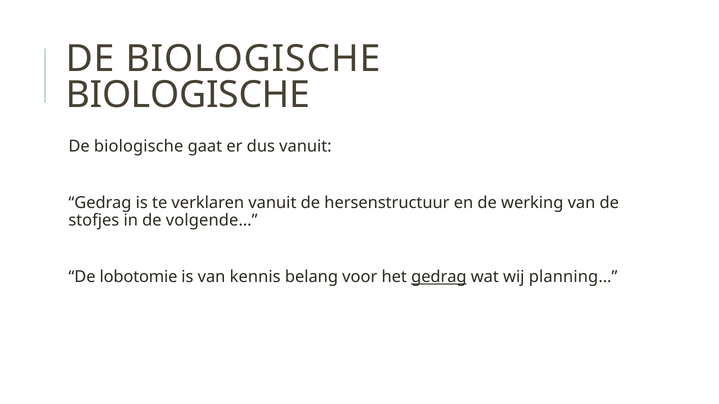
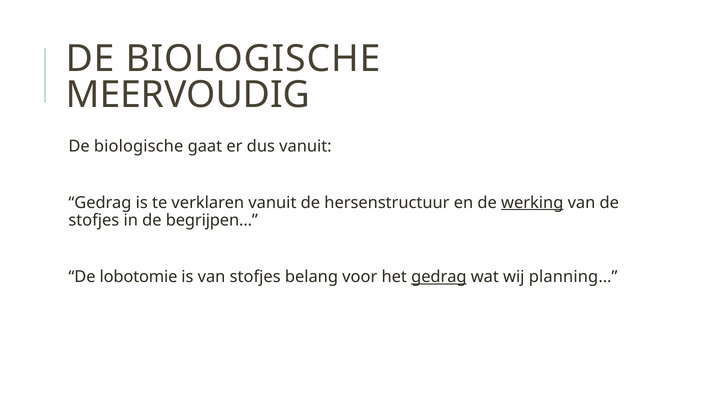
BIOLOGISCHE at (188, 95): BIOLOGISCHE -> MEERVOUDIG
werking underline: none -> present
volgende…: volgende… -> begrijpen…
van kennis: kennis -> stofjes
